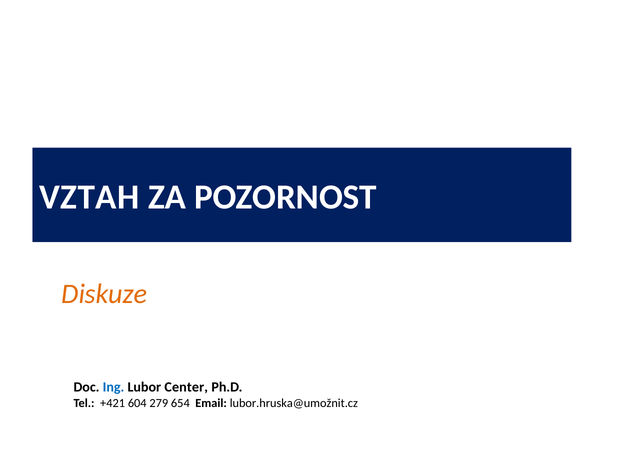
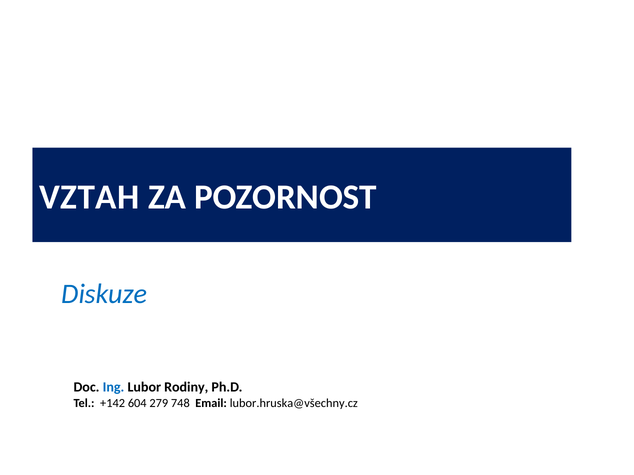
Diskuze colour: orange -> blue
Center: Center -> Rodiny
+421: +421 -> +142
654: 654 -> 748
lubor.hruska@umožnit.cz: lubor.hruska@umožnit.cz -> lubor.hruska@všechny.cz
